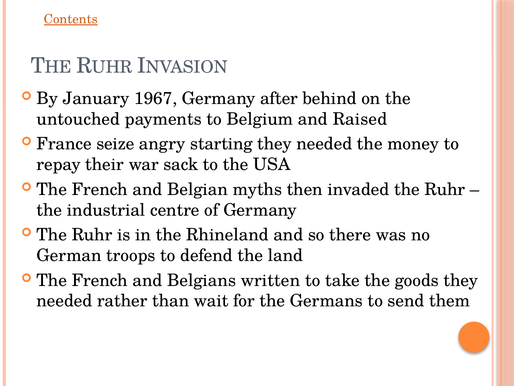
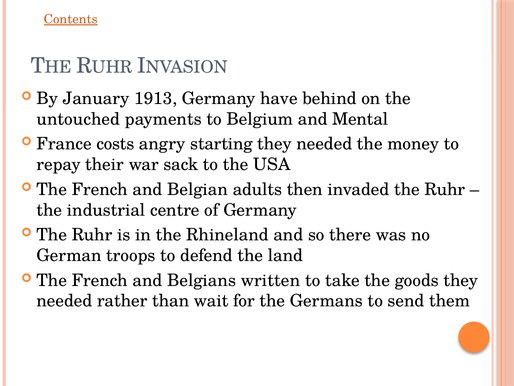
1967: 1967 -> 1913
after: after -> have
Raised: Raised -> Mental
seize: seize -> costs
myths: myths -> adults
